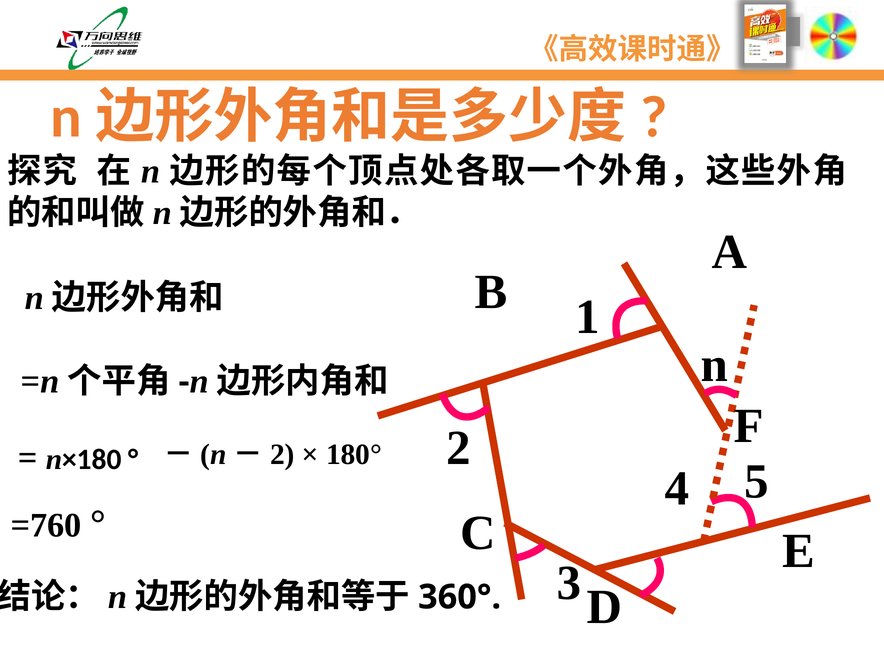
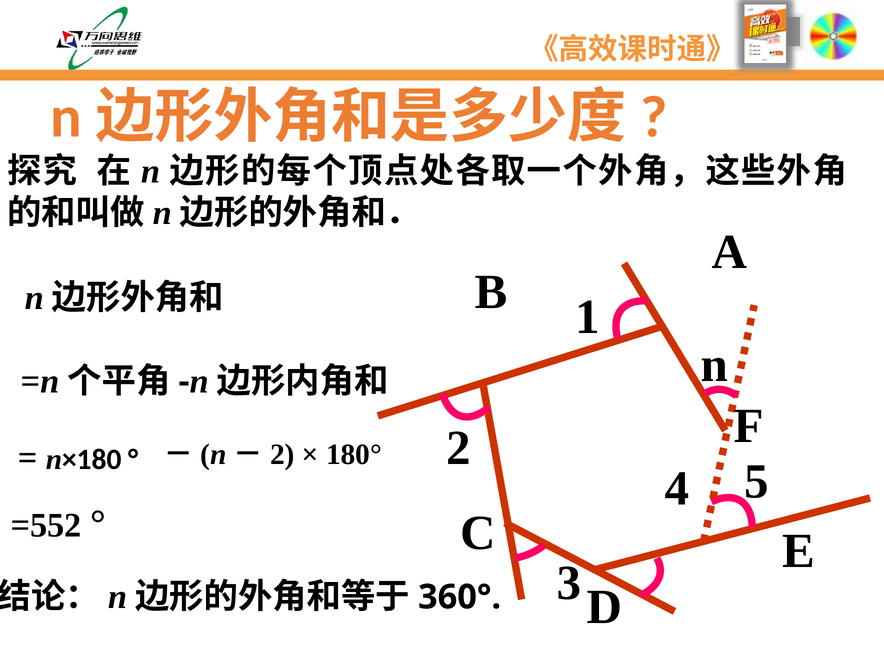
=760: =760 -> =552
